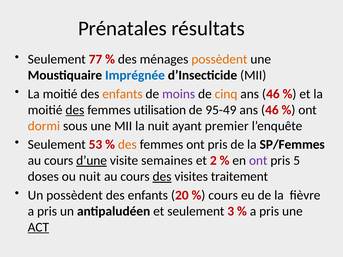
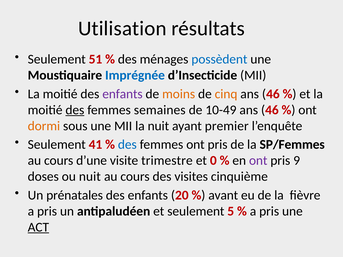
Prénatales: Prénatales -> Utilisation
77: 77 -> 51
possèdent at (219, 59) colour: orange -> blue
enfants at (122, 94) colour: orange -> purple
moins colour: purple -> orange
utilisation: utilisation -> semaines
95-49: 95-49 -> 10-49
53: 53 -> 41
des at (127, 145) colour: orange -> blue
d’une underline: present -> none
semaines: semaines -> trimestre
2: 2 -> 0
5: 5 -> 9
des at (162, 177) underline: present -> none
traitement: traitement -> cinquième
Un possèdent: possèdent -> prénatales
cours at (223, 195): cours -> avant
3: 3 -> 5
